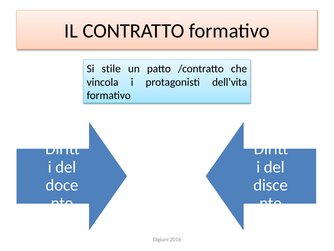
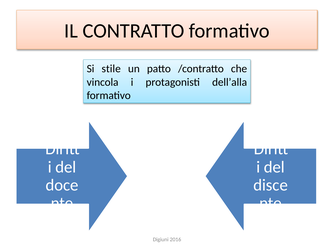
dell’vita: dell’vita -> dell’alla
